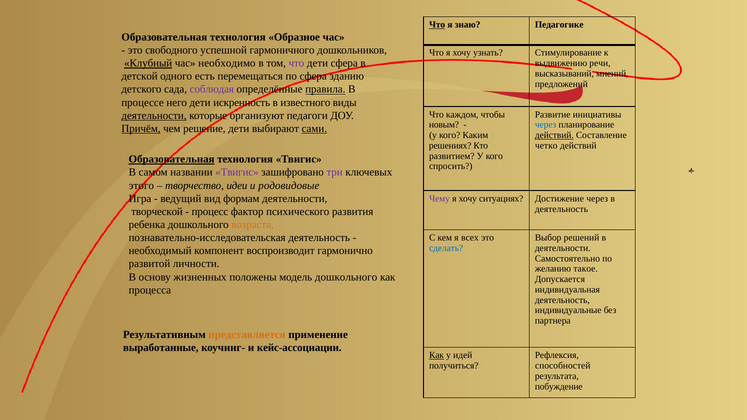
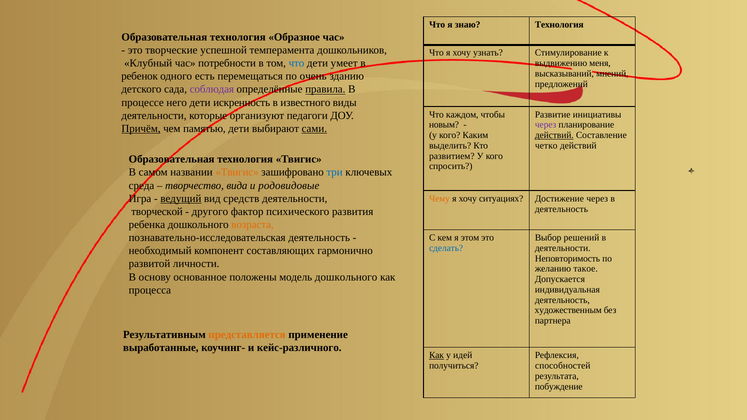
Что at (437, 25) underline: present -> none
знаю Педагогике: Педагогике -> Технология
свободного: свободного -> творческие
гармоничного: гармоничного -> темперамента
Клубный underline: present -> none
необходимо: необходимо -> потребности
что at (296, 63) colour: purple -> blue
дети сфера: сфера -> умеет
речи: речи -> меня
детской: детской -> ребенок
по сфера: сфера -> очень
деятельности at (154, 116) underline: present -> none
через at (546, 125) colour: blue -> purple
решение: решение -> памятью
решениях: решениях -> выделить
Образовательная at (172, 159) underline: present -> none
Твигис at (237, 172) colour: purple -> orange
три colour: purple -> blue
этого: этого -> среда
идеи: идеи -> вида
ведущий underline: none -> present
формам: формам -> средств
Чему colour: purple -> orange
процесс: процесс -> другого
всех: всех -> этом
воспроизводит: воспроизводит -> составляющих
Самостоятельно: Самостоятельно -> Неповторимость
жизненных: жизненных -> основанное
индивидуальные: индивидуальные -> художественным
кейс-ассоциации: кейс-ассоциации -> кейс-различного
